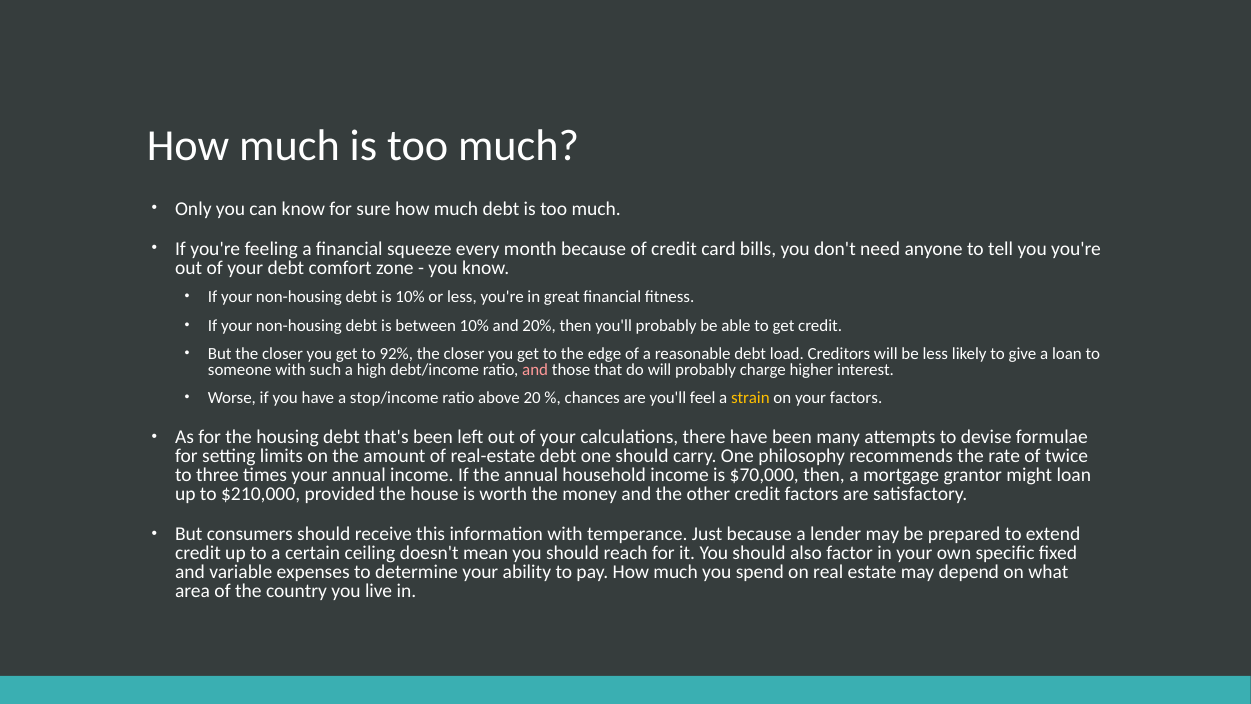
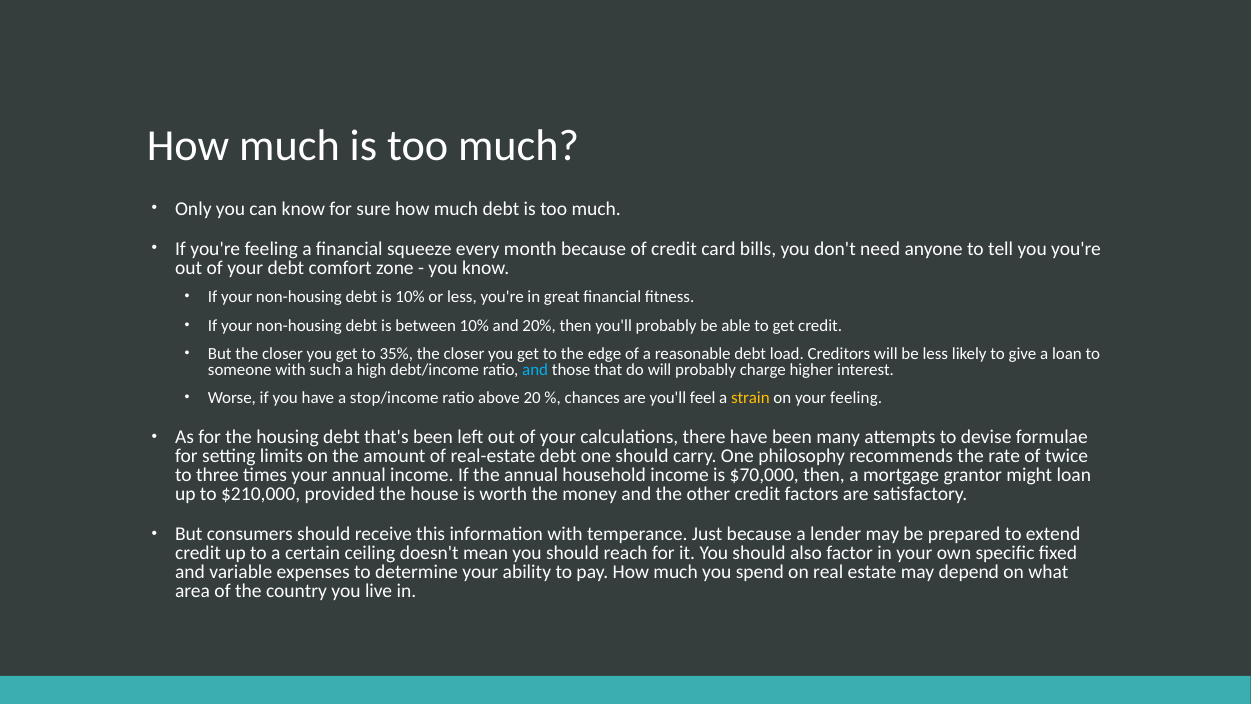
92%: 92% -> 35%
and at (535, 370) colour: pink -> light blue
your factors: factors -> feeling
